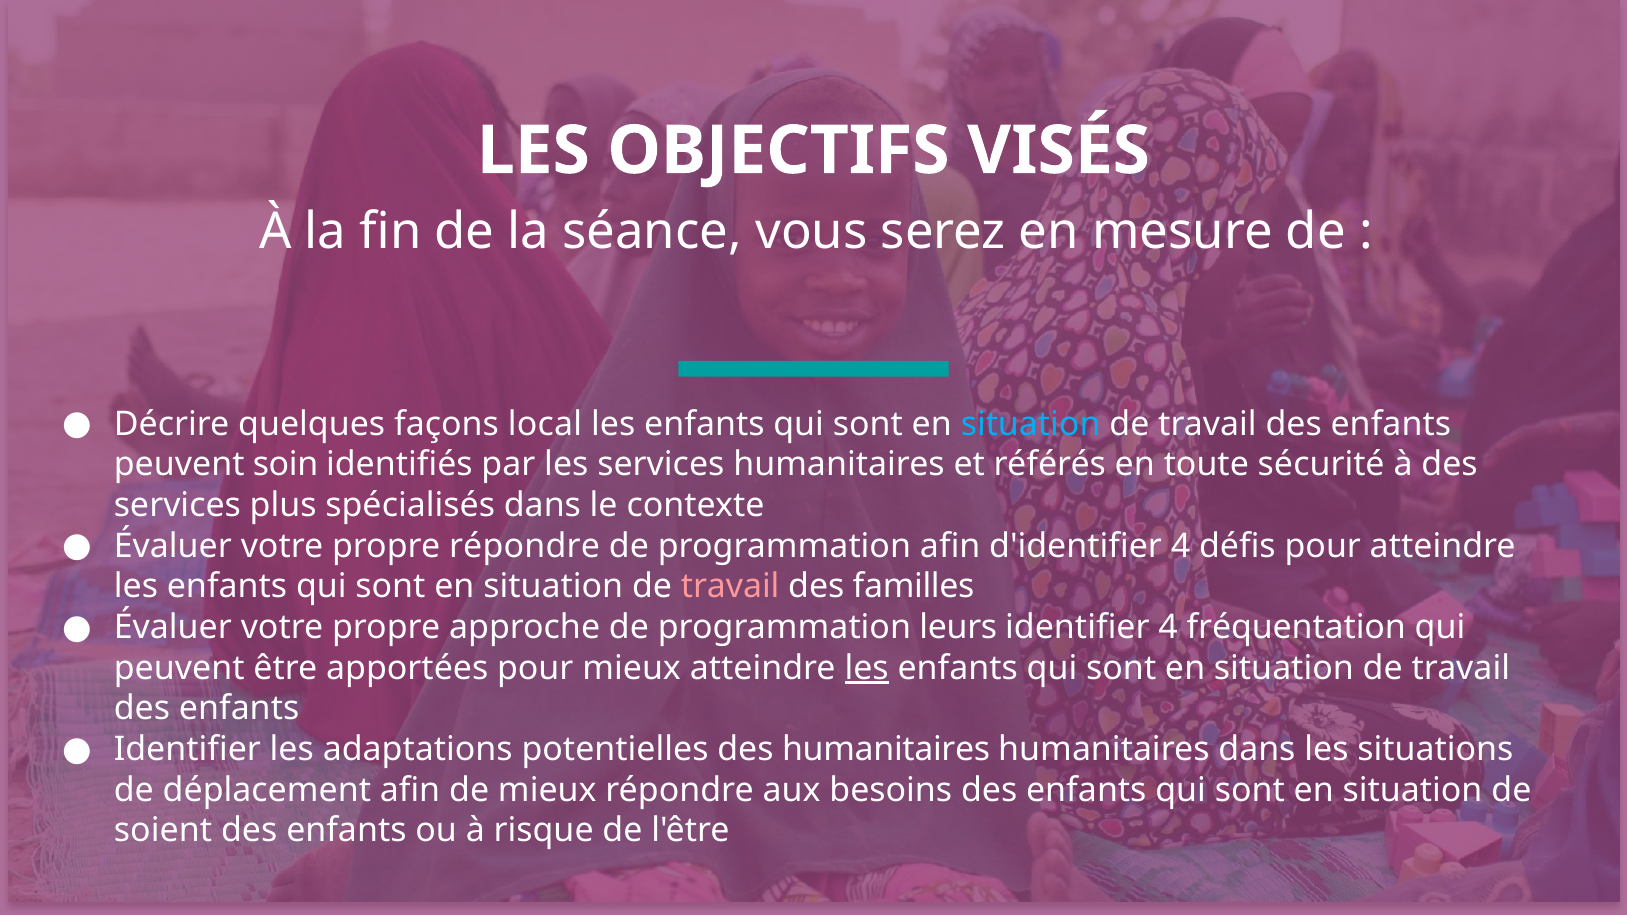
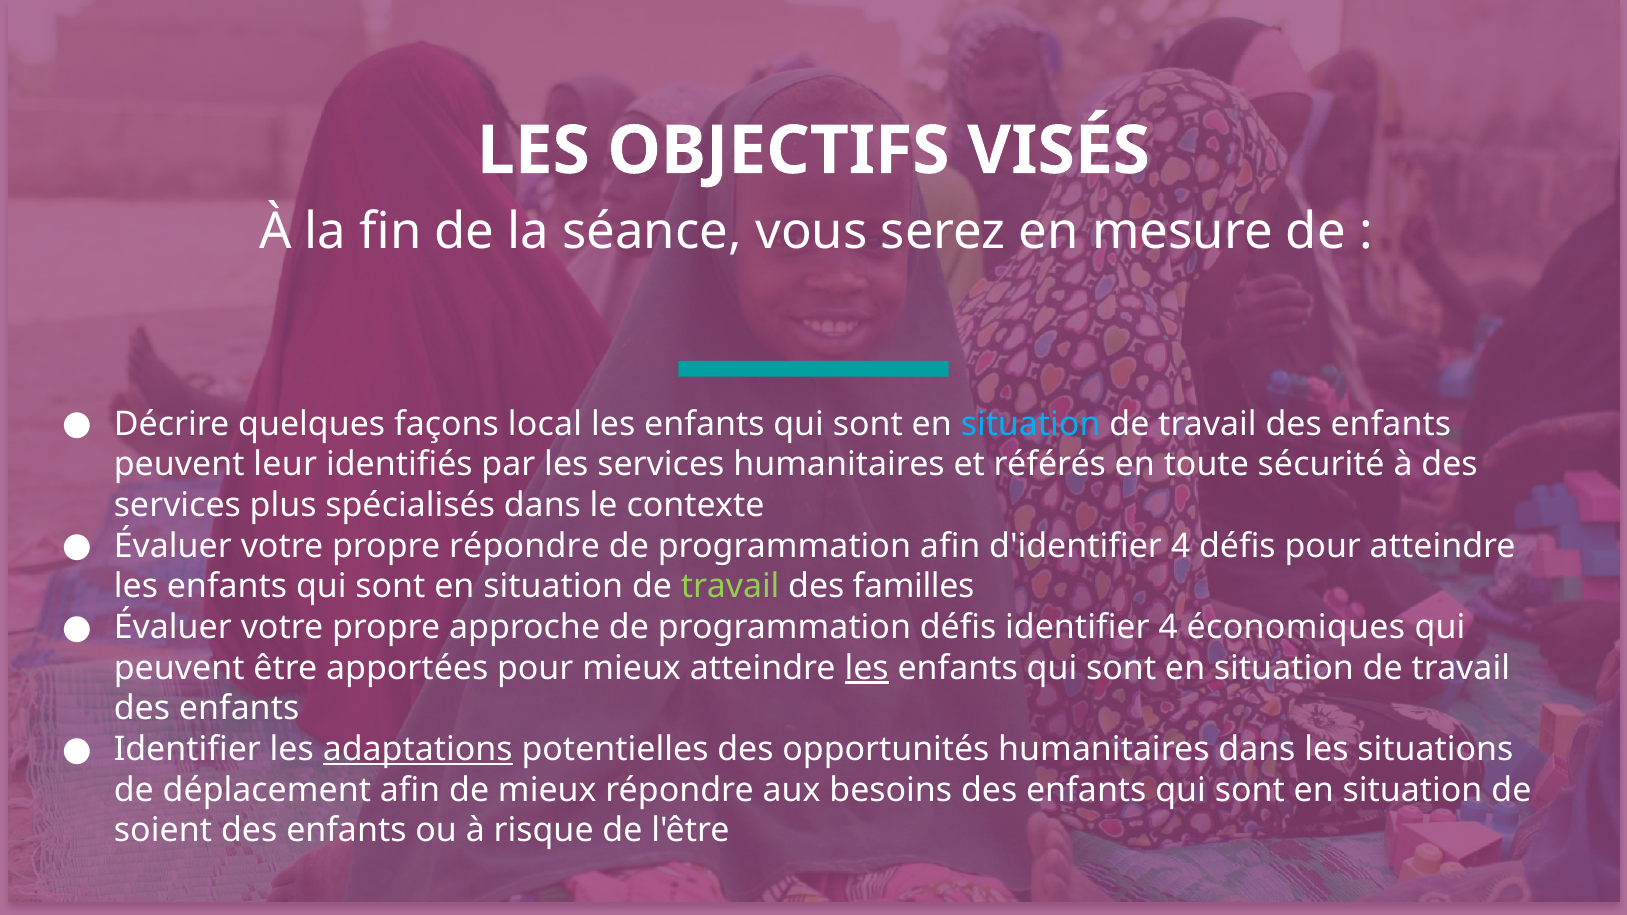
soin: soin -> leur
travail at (730, 587) colour: pink -> light green
programmation leurs: leurs -> défis
fréquentation: fréquentation -> économiques
adaptations underline: none -> present
des humanitaires: humanitaires -> opportunités
